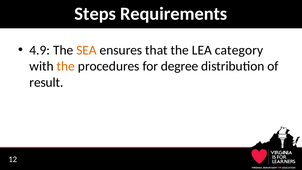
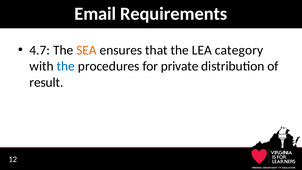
Steps: Steps -> Email
4.9: 4.9 -> 4.7
the at (66, 66) colour: orange -> blue
degree: degree -> private
